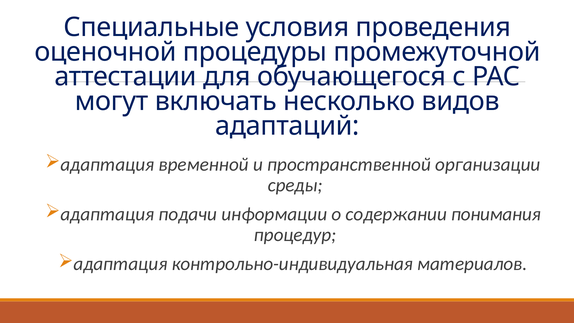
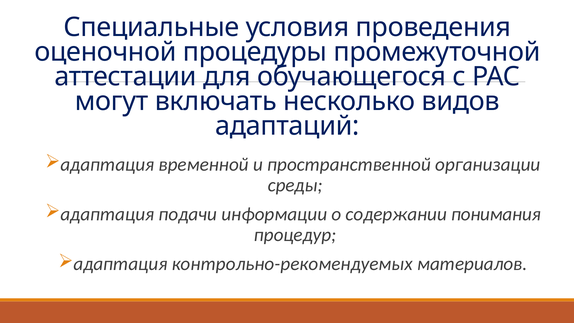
контрольно-индивидуальная: контрольно-индивидуальная -> контрольно-рекомендуемых
